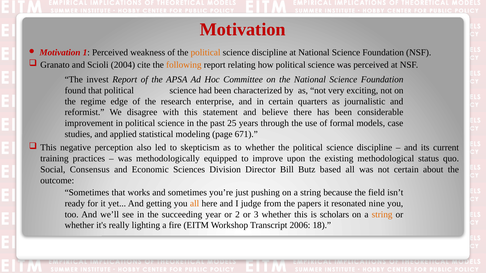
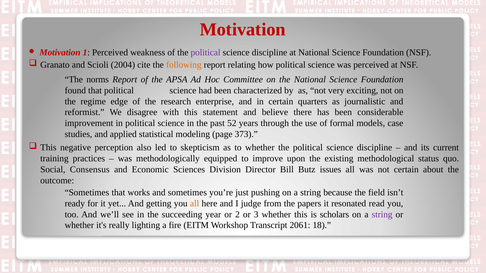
political at (206, 53) colour: orange -> purple
invest: invest -> norms
25: 25 -> 52
671: 671 -> 373
based: based -> issues
nine: nine -> read
string at (382, 215) colour: orange -> purple
2006: 2006 -> 2061
